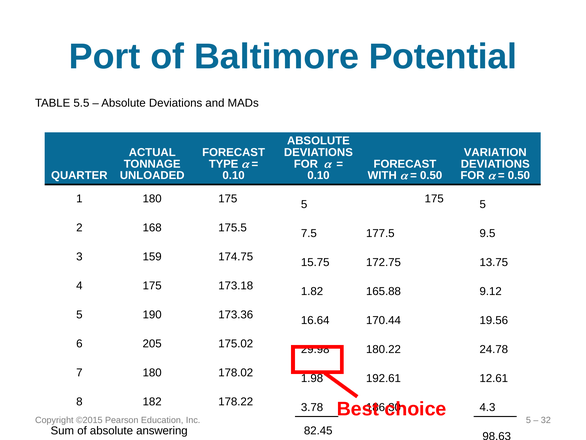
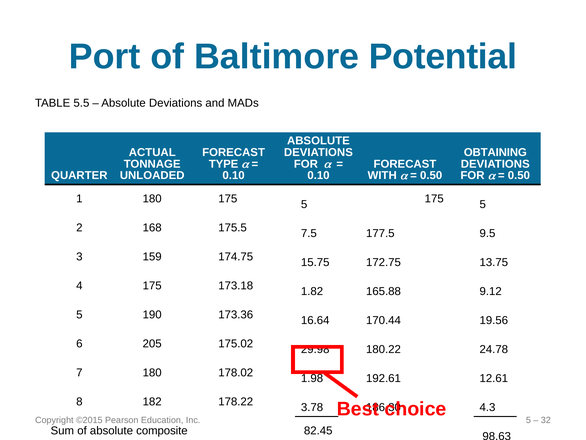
VARIATION: VARIATION -> OBTAINING
answering: answering -> composite
